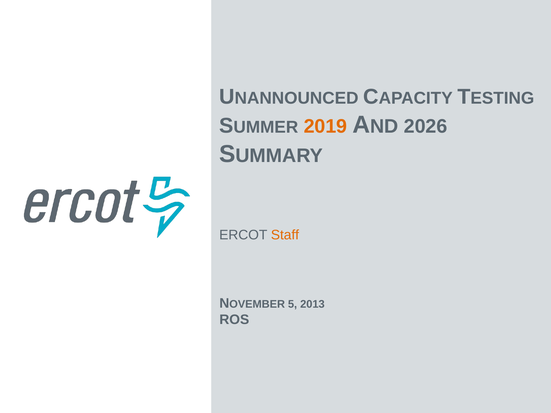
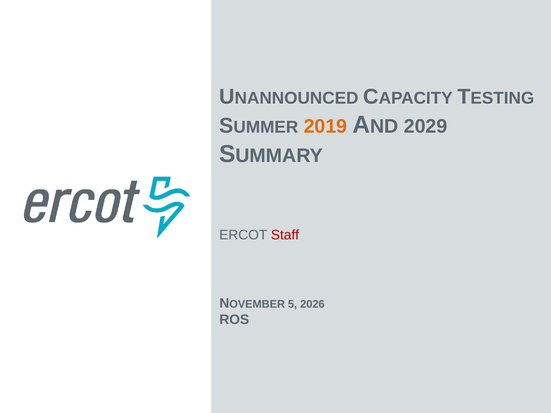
2026: 2026 -> 2029
Staff colour: orange -> red
2013: 2013 -> 2026
